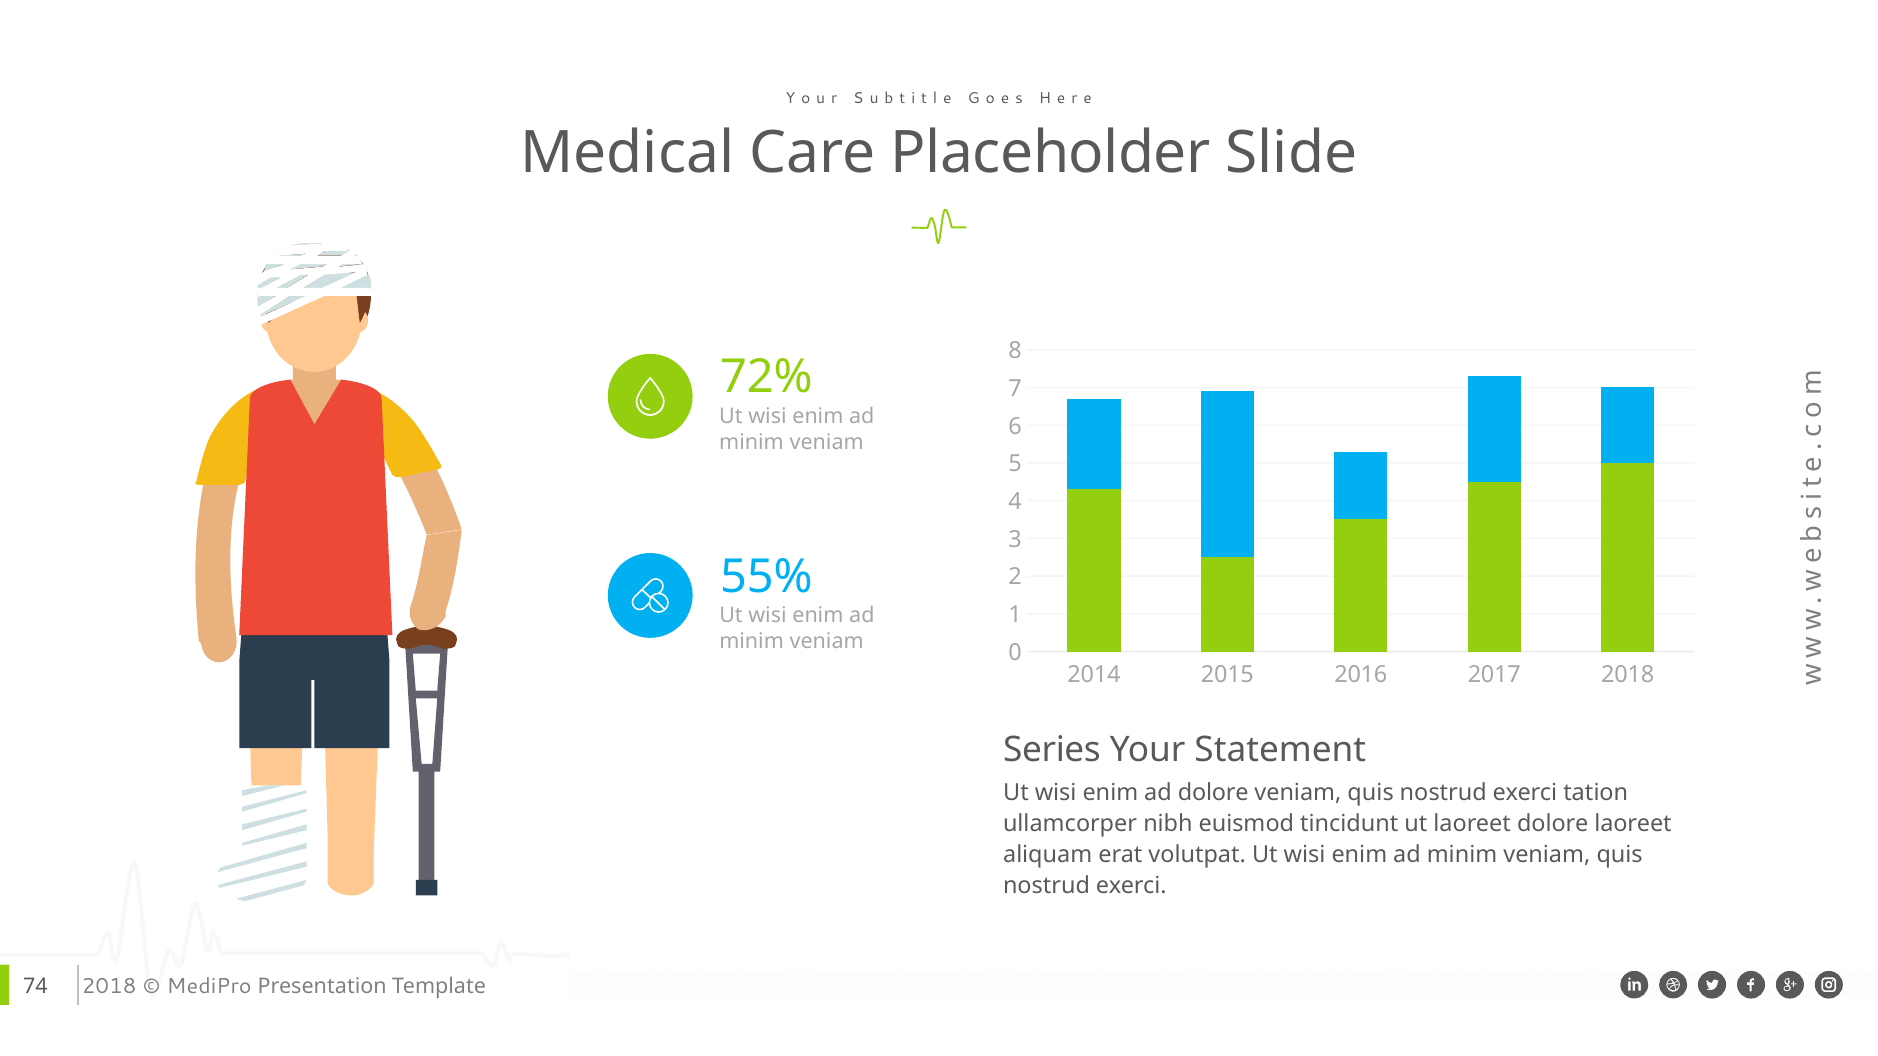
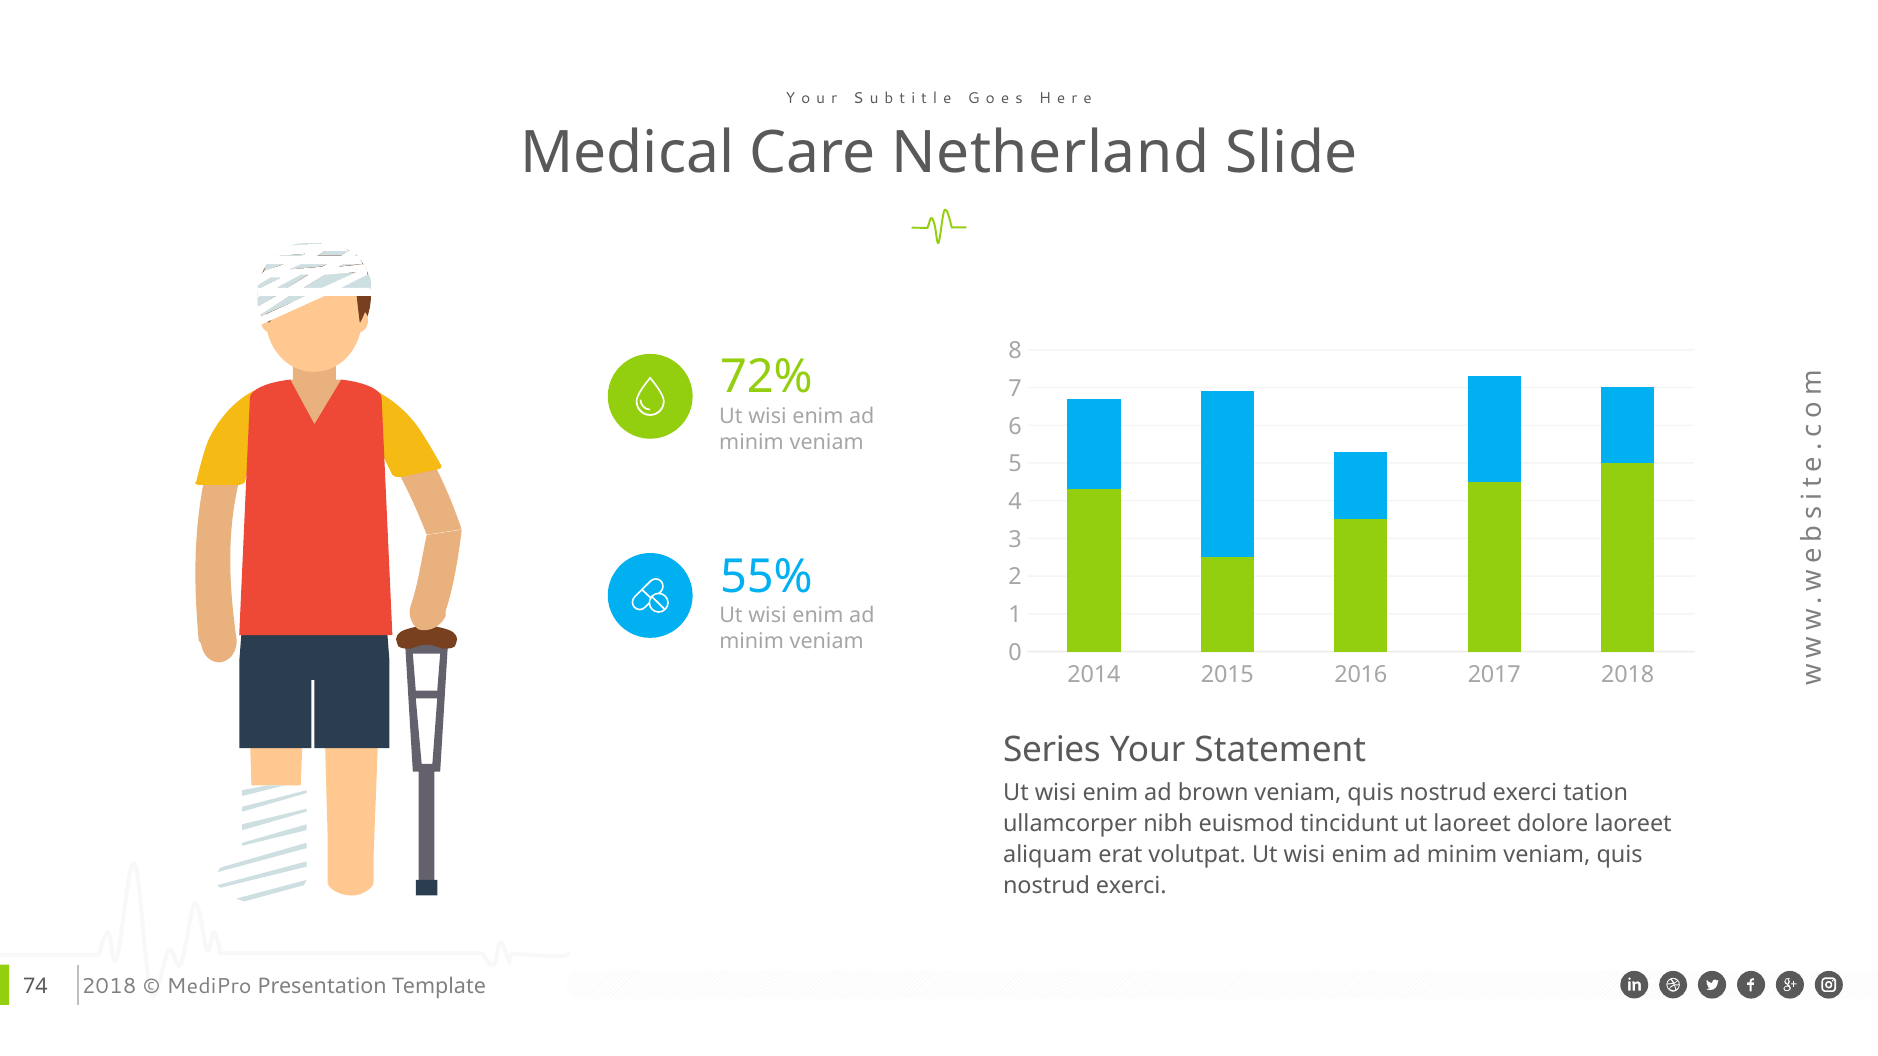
Placeholder: Placeholder -> Netherland
ad dolore: dolore -> brown
